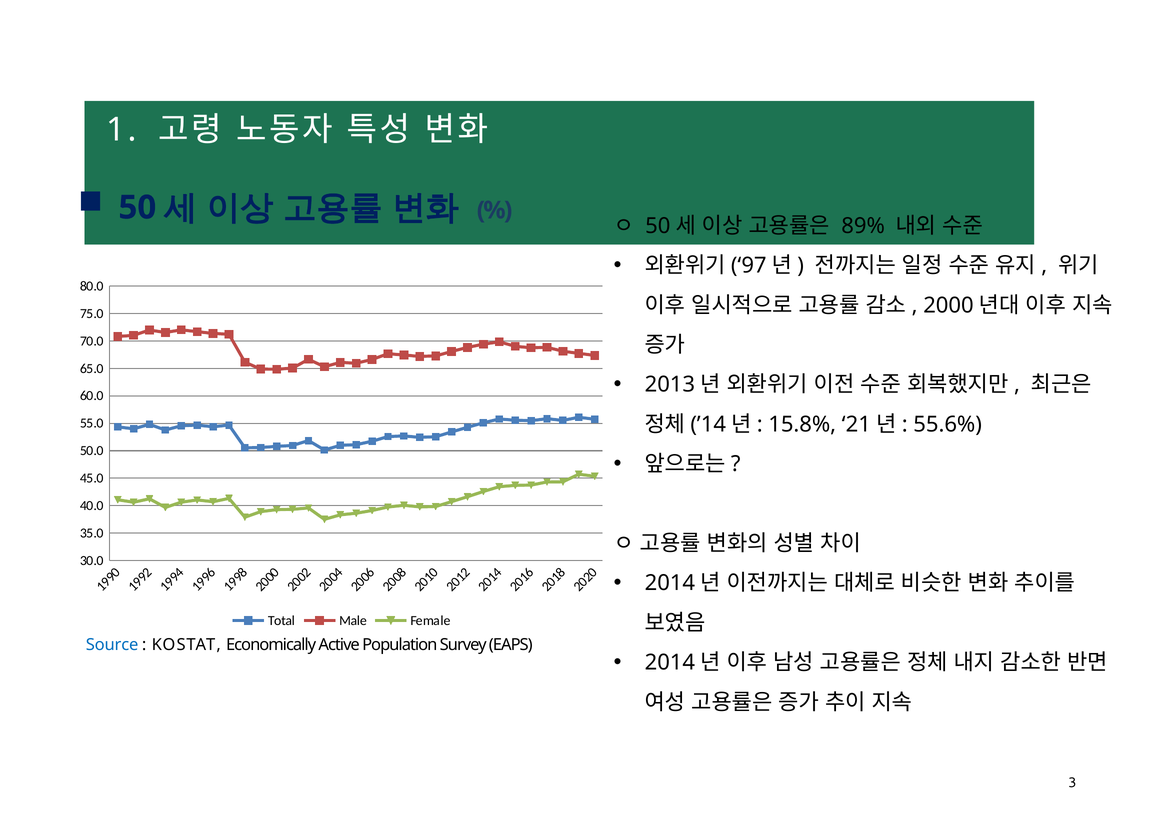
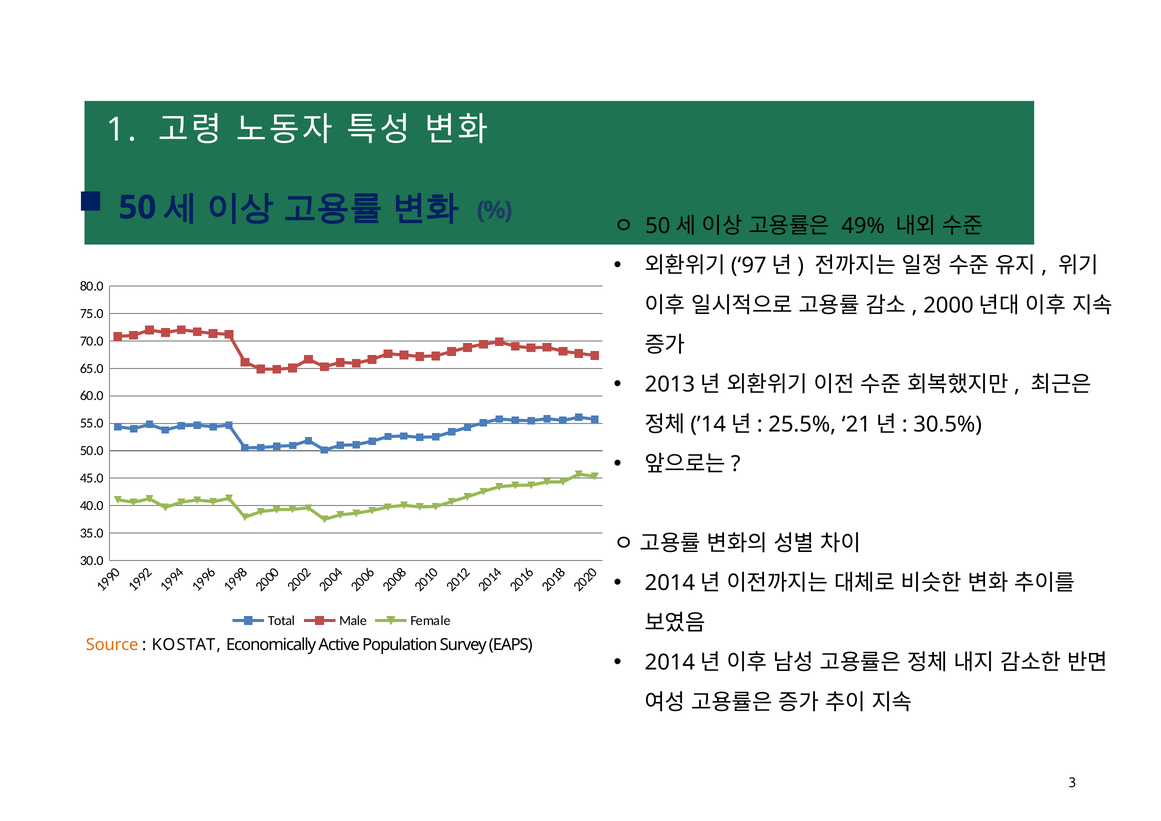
89%: 89% -> 49%
15.8%: 15.8% -> 25.5%
55.6%: 55.6% -> 30.5%
Source colour: blue -> orange
